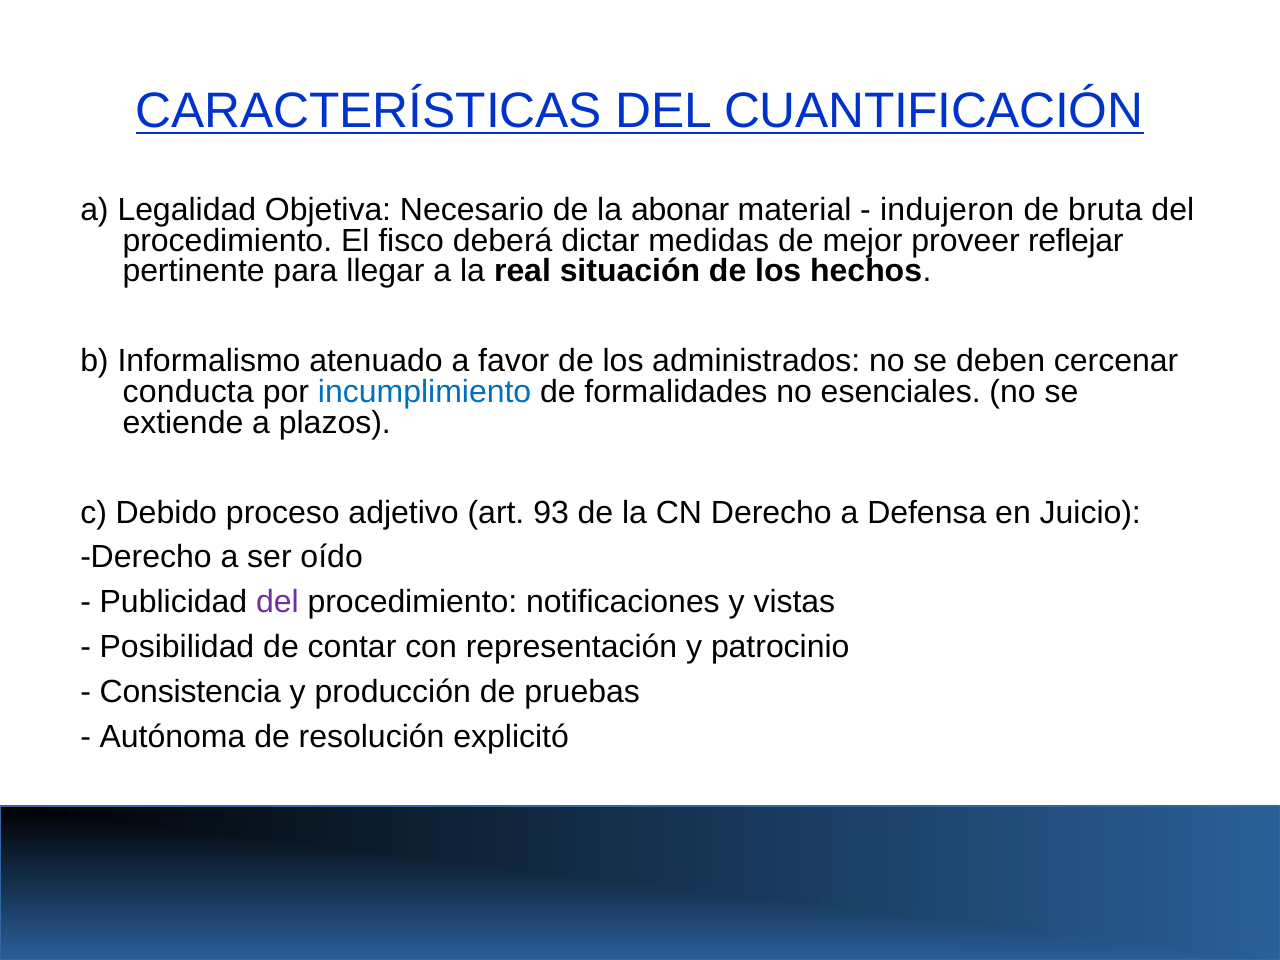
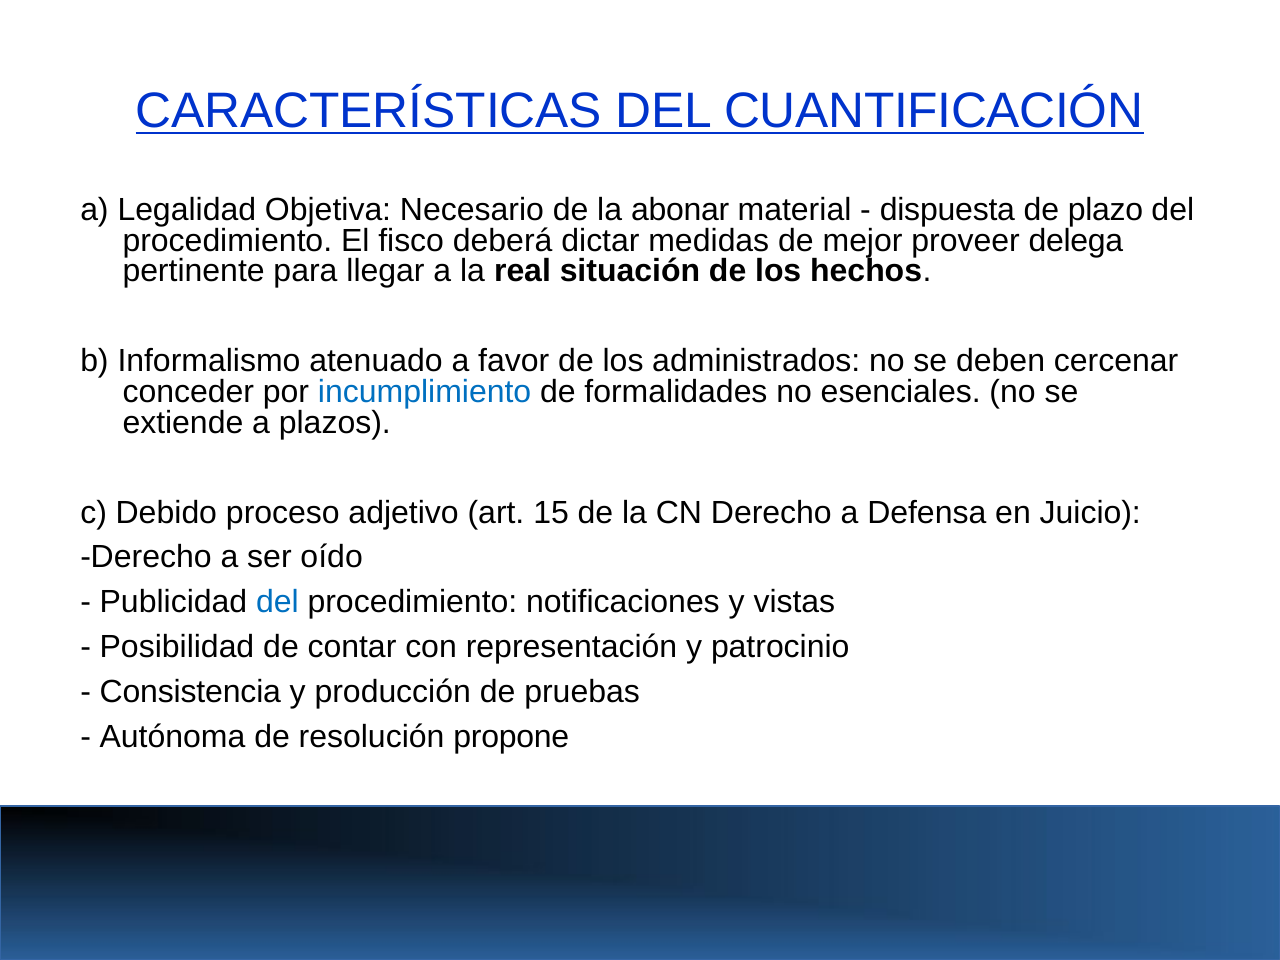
indujeron: indujeron -> dispuesta
bruta: bruta -> plazo
reflejar: reflejar -> delega
conducta: conducta -> conceder
93: 93 -> 15
del at (277, 602) colour: purple -> blue
explicitó: explicitó -> propone
